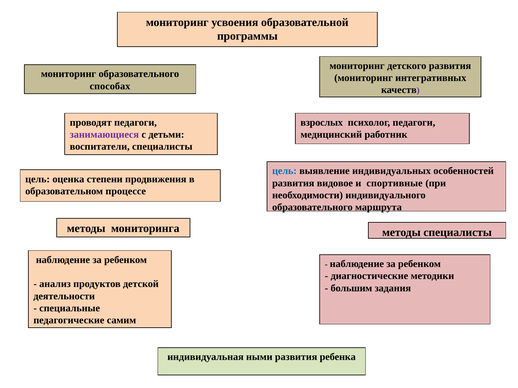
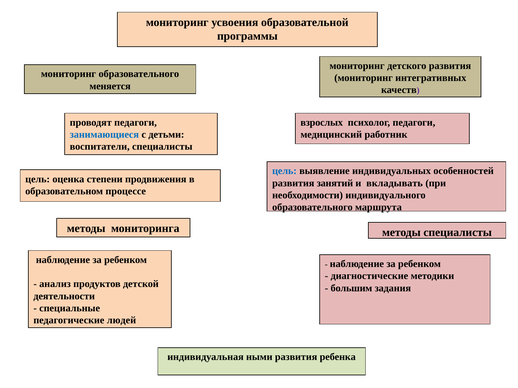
способах: способах -> меняется
занимающиеся colour: purple -> blue
видовое: видовое -> занятий
спортивные: спортивные -> вкладывать
самим: самим -> людей
